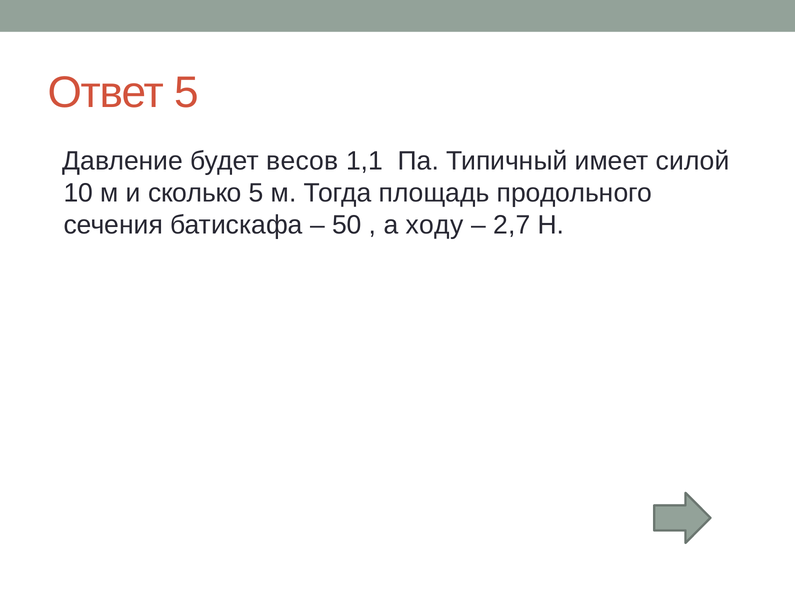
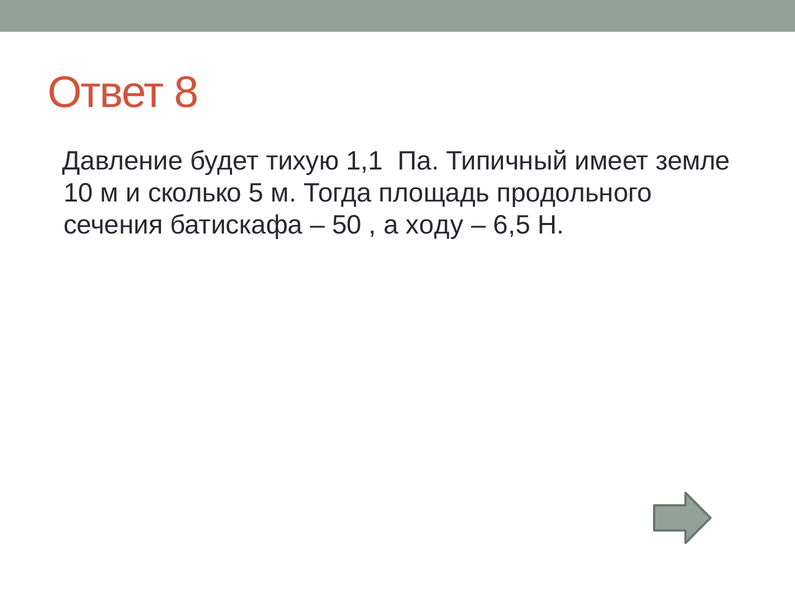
Ответ 5: 5 -> 8
весов: весов -> тихую
силой: силой -> земле
2,7: 2,7 -> 6,5
